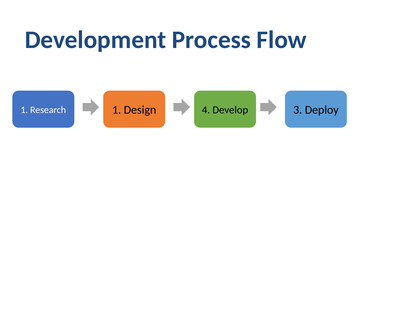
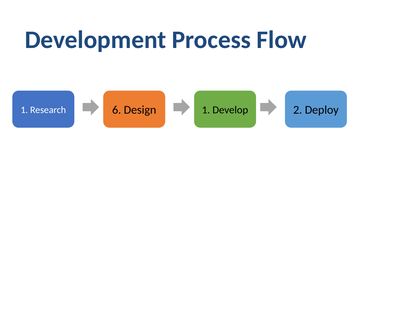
Research 1: 1 -> 6
Design 4: 4 -> 1
3: 3 -> 2
